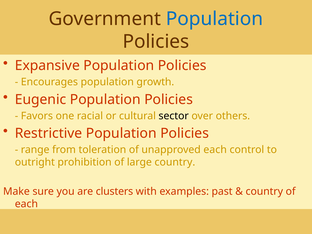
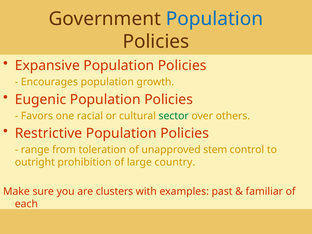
sector colour: black -> green
unapproved each: each -> stem
country at (264, 191): country -> familiar
